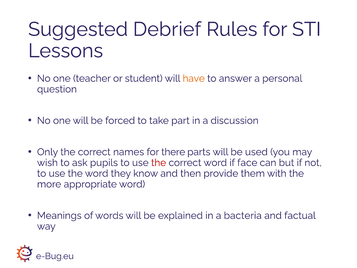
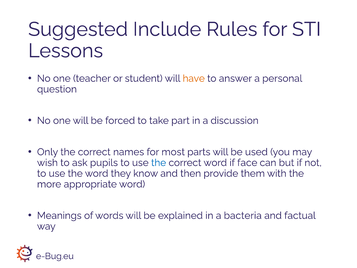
Debrief: Debrief -> Include
there: there -> most
the at (159, 163) colour: red -> blue
